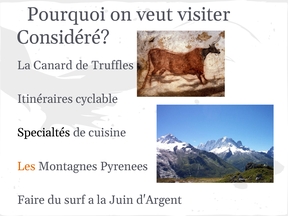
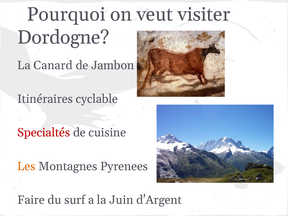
Considéré: Considéré -> Dordogne
Truffles: Truffles -> Jambon
Specialtés colour: black -> red
